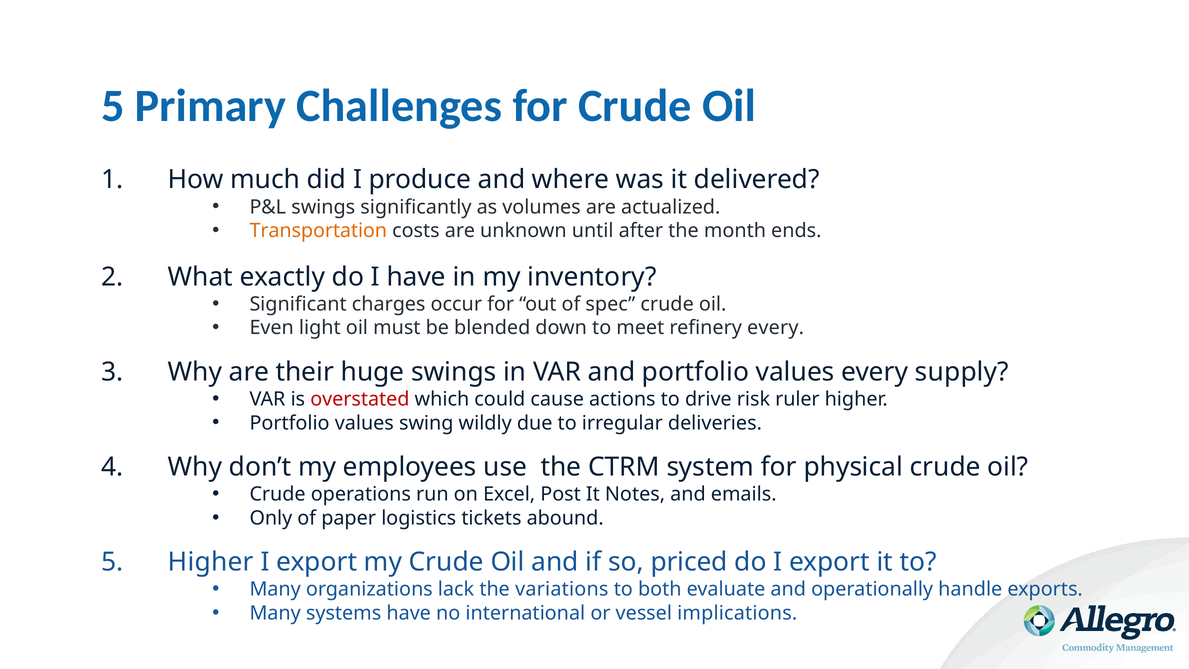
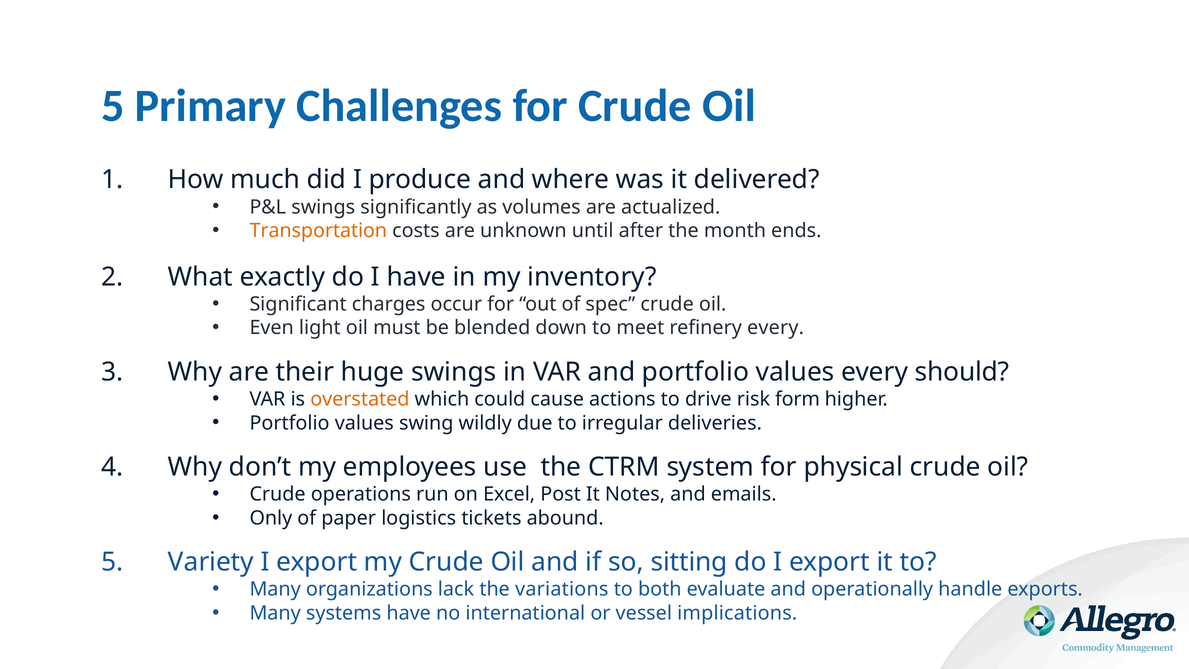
supply: supply -> should
overstated colour: red -> orange
ruler: ruler -> form
5 Higher: Higher -> Variety
priced: priced -> sitting
